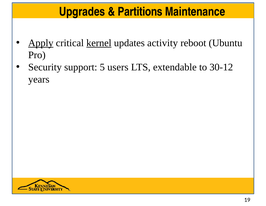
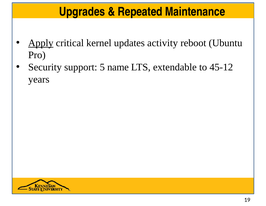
Partitions: Partitions -> Repeated
kernel underline: present -> none
users: users -> name
30-12: 30-12 -> 45-12
